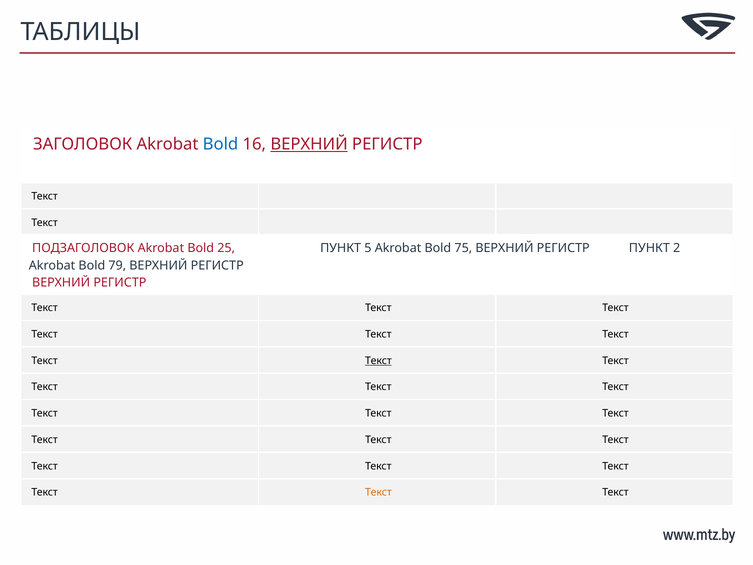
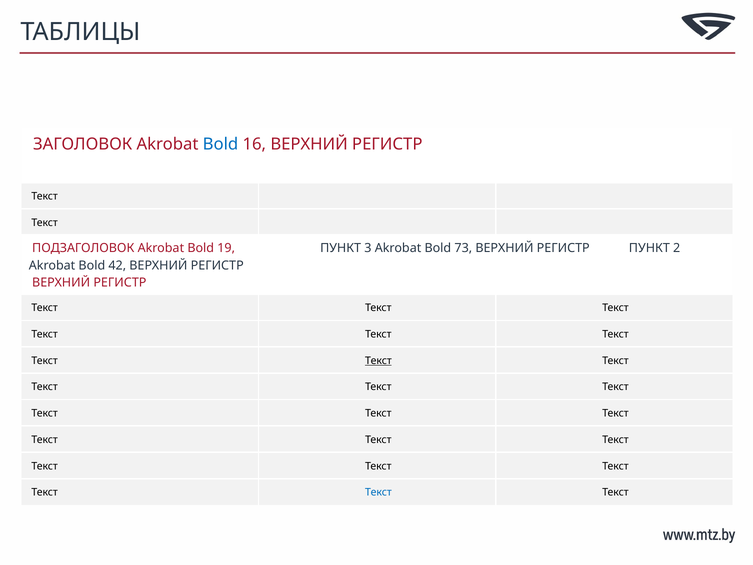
ВЕРХНИЙ at (309, 144) underline: present -> none
25: 25 -> 19
5: 5 -> 3
75: 75 -> 73
79: 79 -> 42
Текст at (378, 492) colour: orange -> blue
